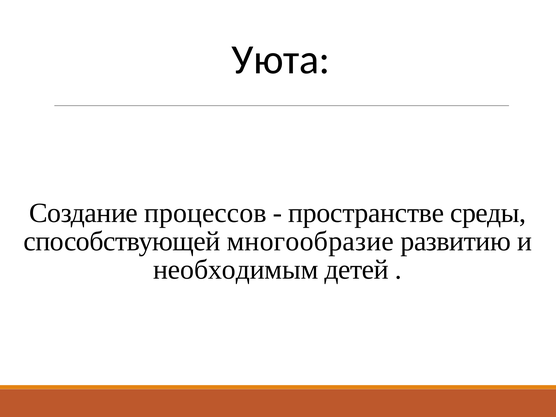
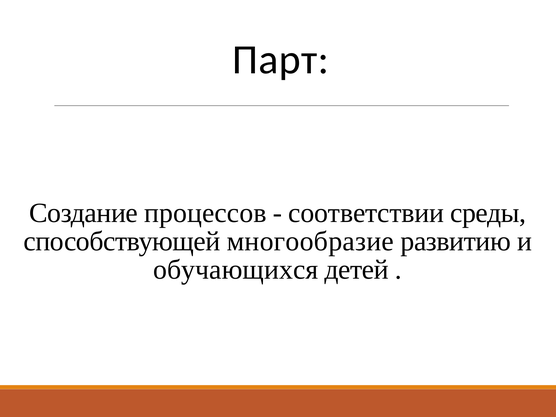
Уюта: Уюта -> Парт
пространстве: пространстве -> соответствии
необходимым: необходимым -> обучающихся
